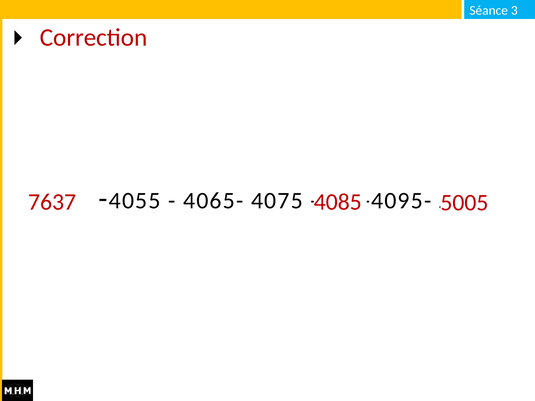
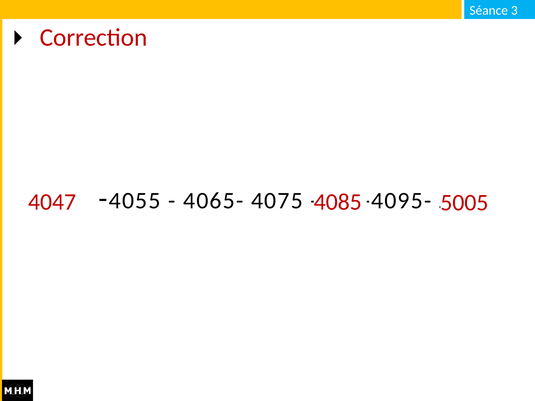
7637: 7637 -> 4047
